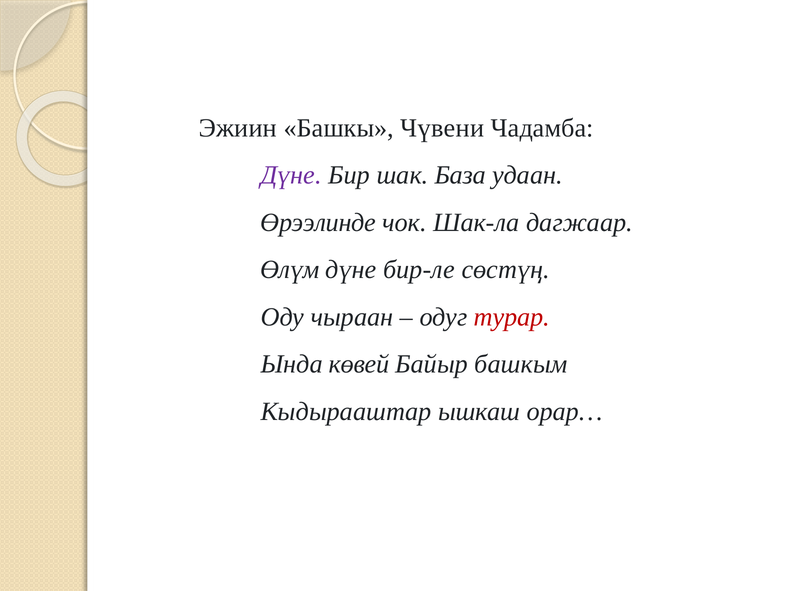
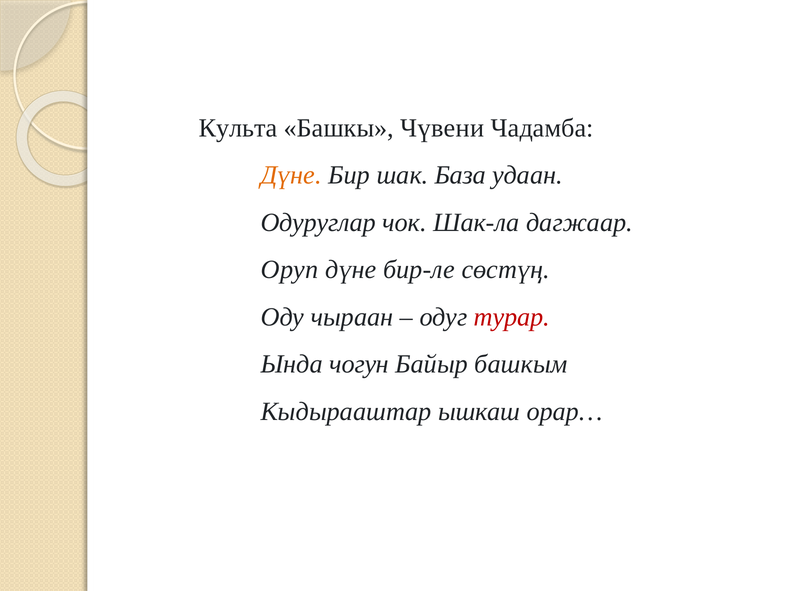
Эжиин: Эжиин -> Культа
Дүне at (291, 175) colour: purple -> orange
Өрээлинде: Өрээлинде -> Одуруглар
Өлүм: Өлүм -> Оруп
көвей: көвей -> чогун
